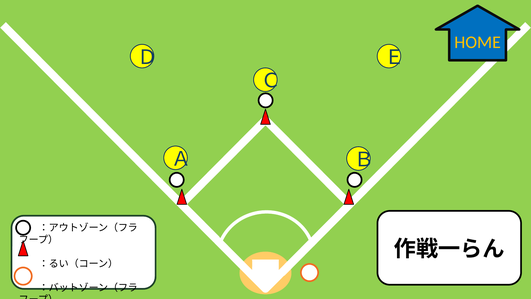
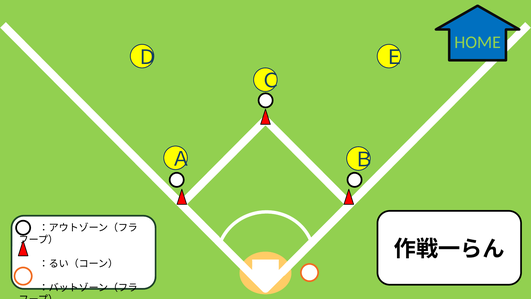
HOME colour: yellow -> light green
